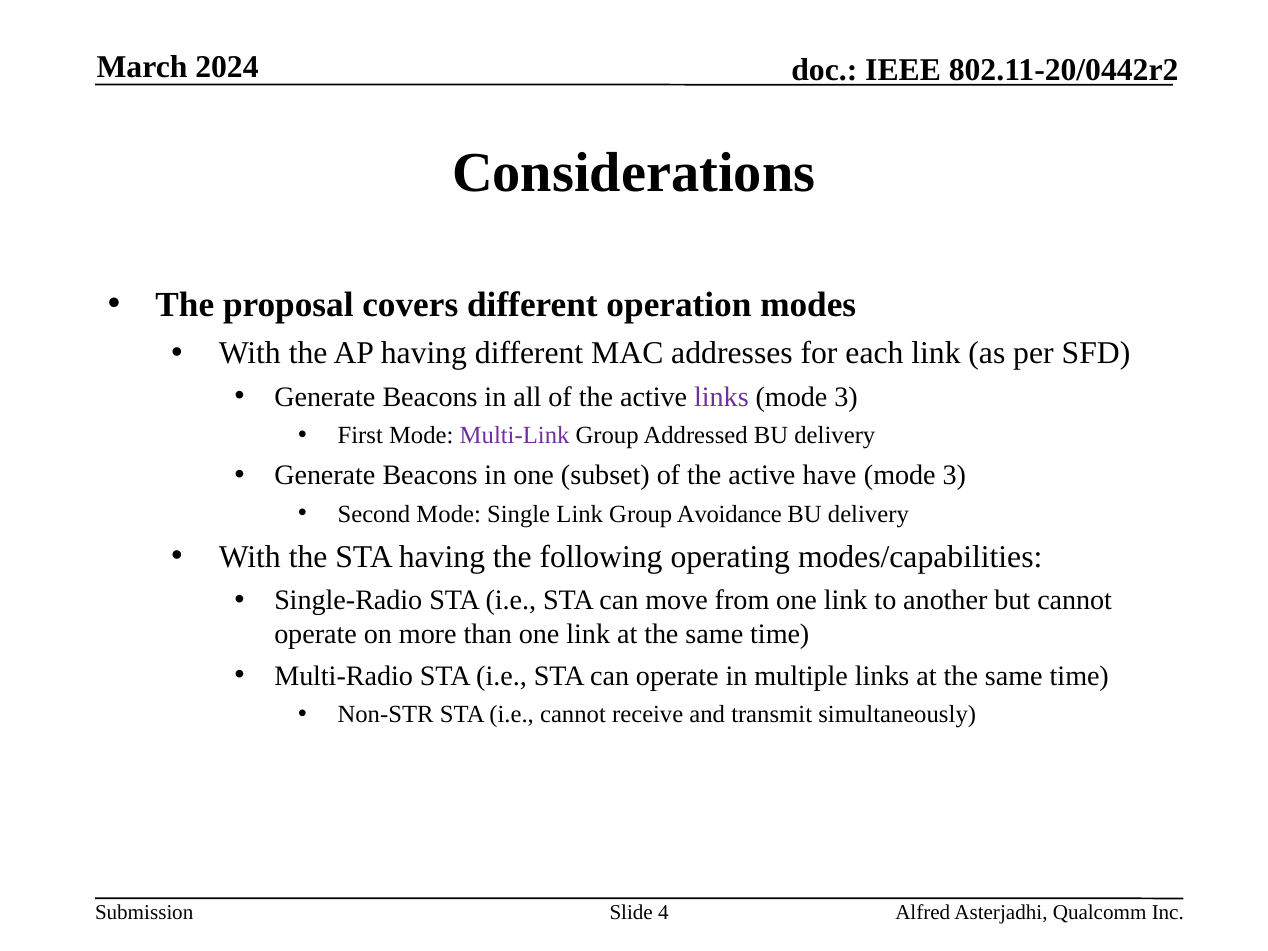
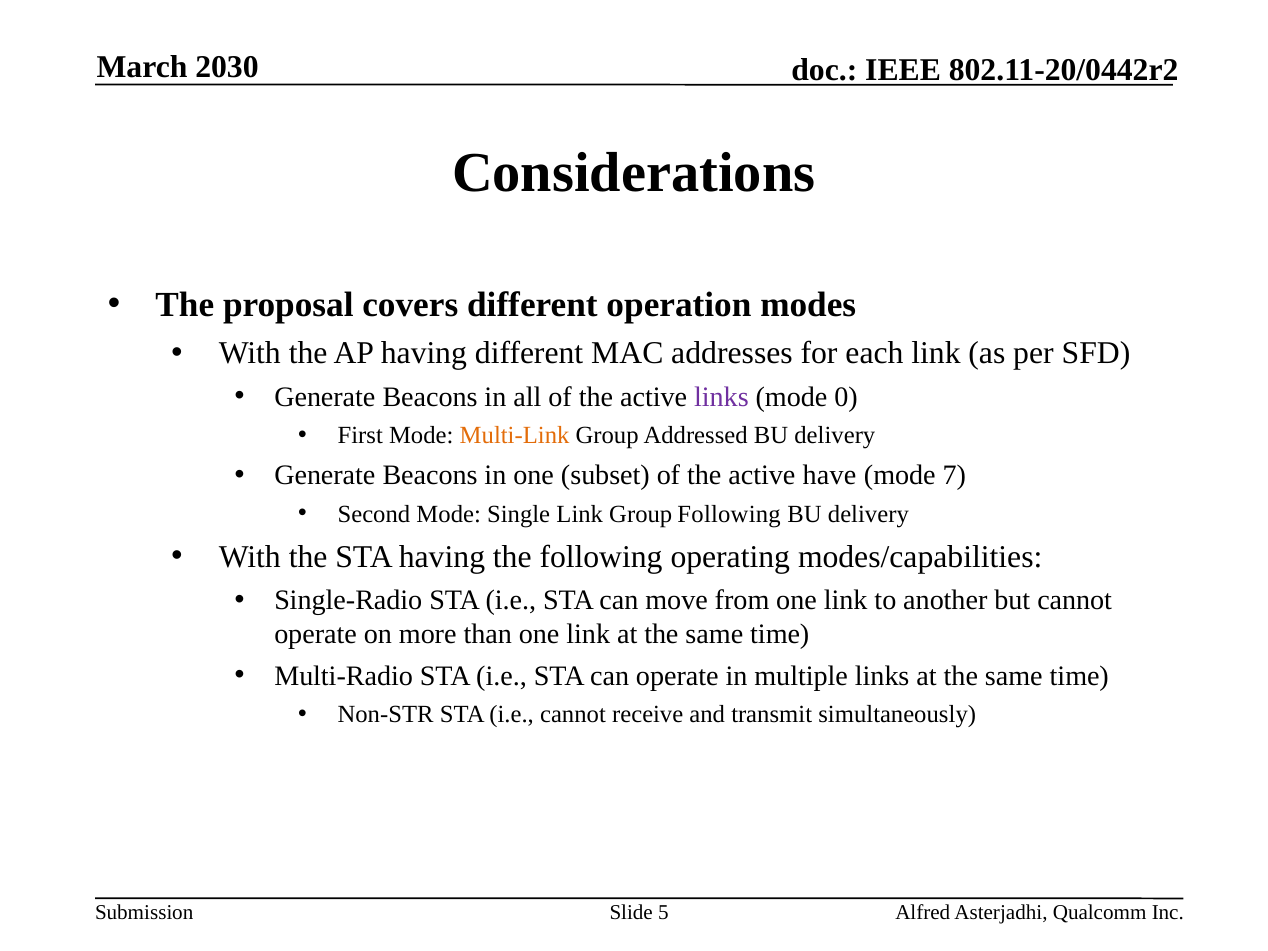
2024: 2024 -> 2030
3 at (846, 397): 3 -> 0
Multi-Link colour: purple -> orange
3 at (954, 475): 3 -> 7
Group Avoidance: Avoidance -> Following
4: 4 -> 5
